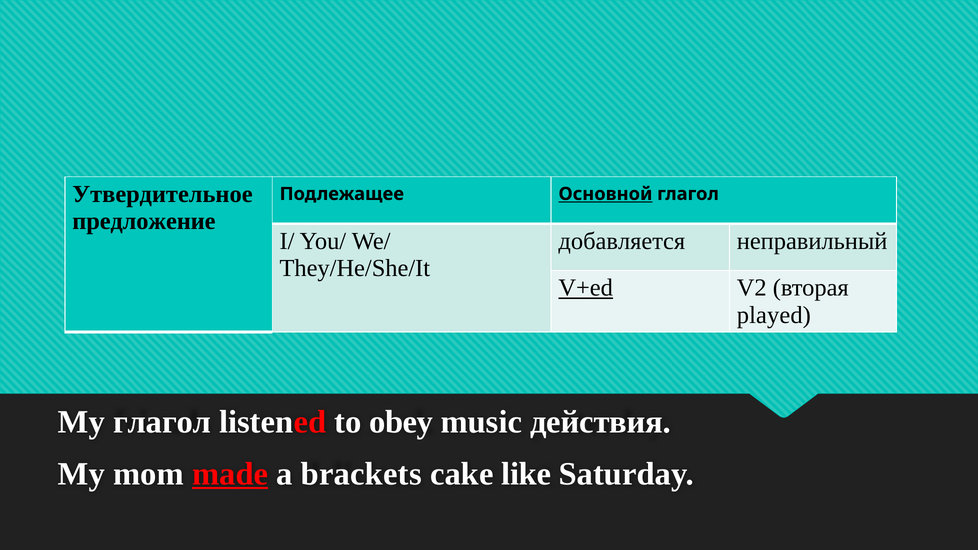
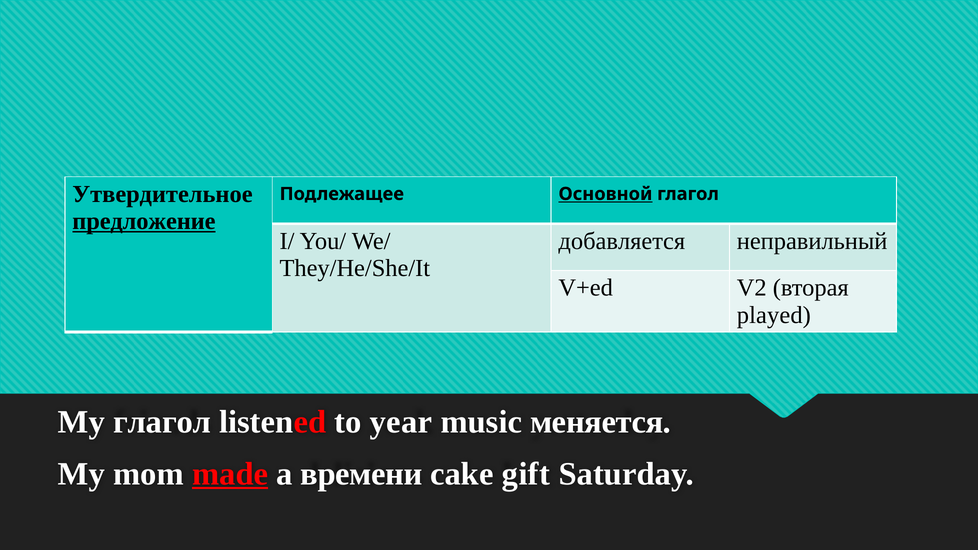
предложение underline: none -> present
V+ed underline: present -> none
obey: obey -> year
действия: действия -> меняется
brackets: brackets -> времени
like: like -> gift
